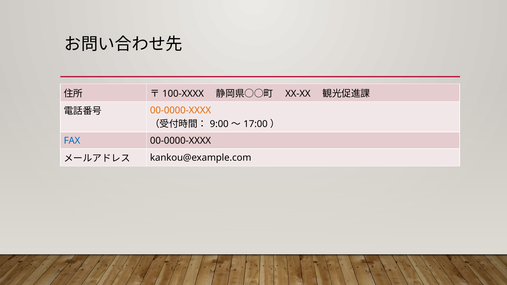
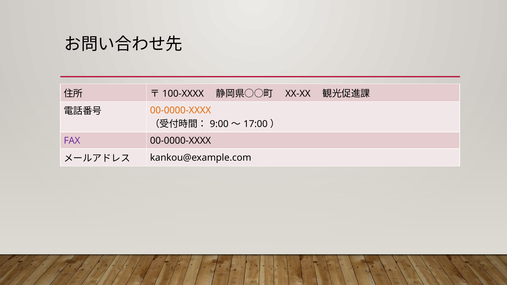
FAX colour: blue -> purple
